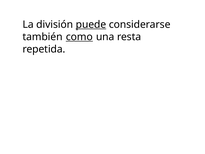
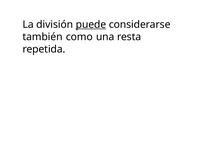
como underline: present -> none
